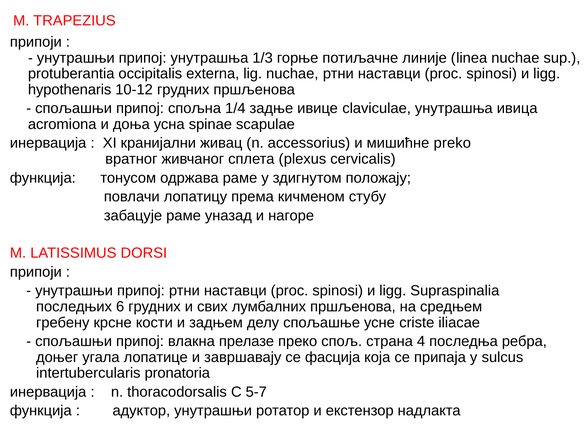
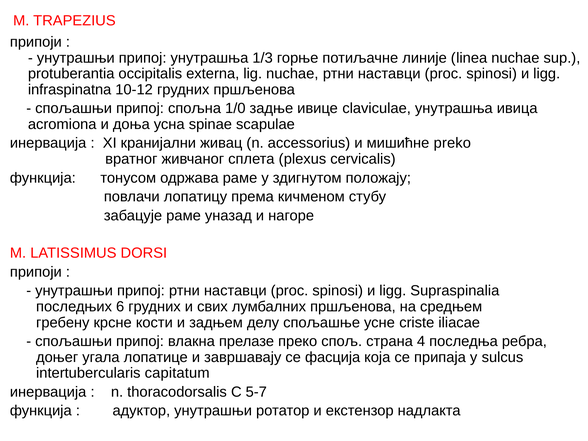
hypothenaris: hypothenaris -> infraspinatna
1/4: 1/4 -> 1/0
pronatoria: pronatoria -> capitatum
